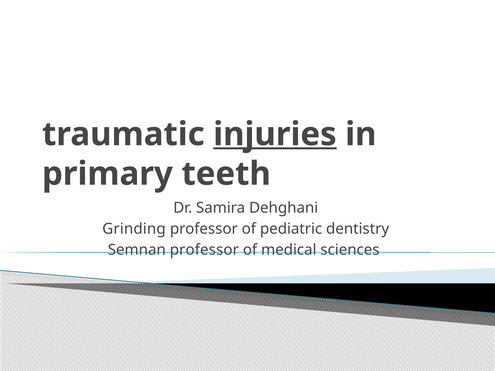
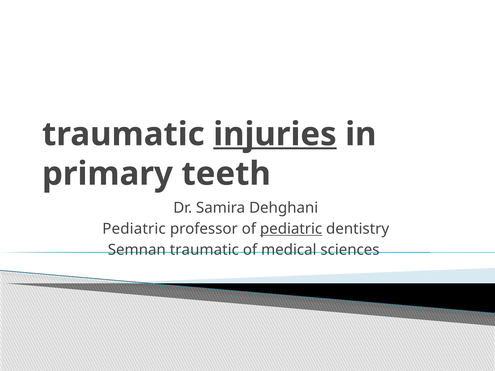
Grinding at (134, 229): Grinding -> Pediatric
pediatric at (291, 229) underline: none -> present
Semnan professor: professor -> traumatic
